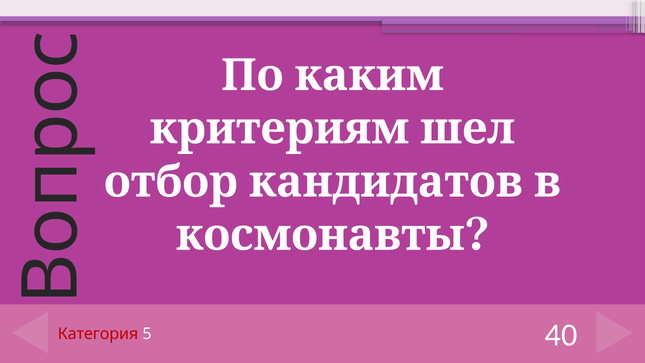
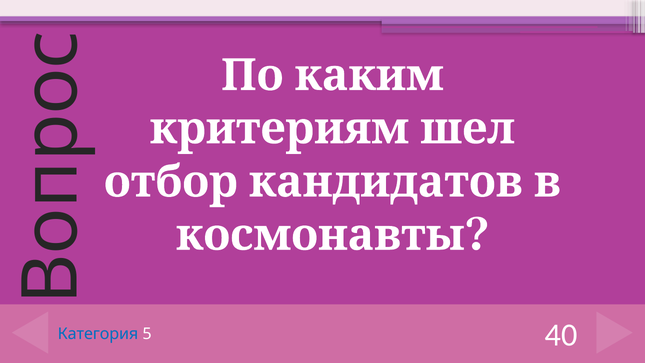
Категория colour: red -> blue
